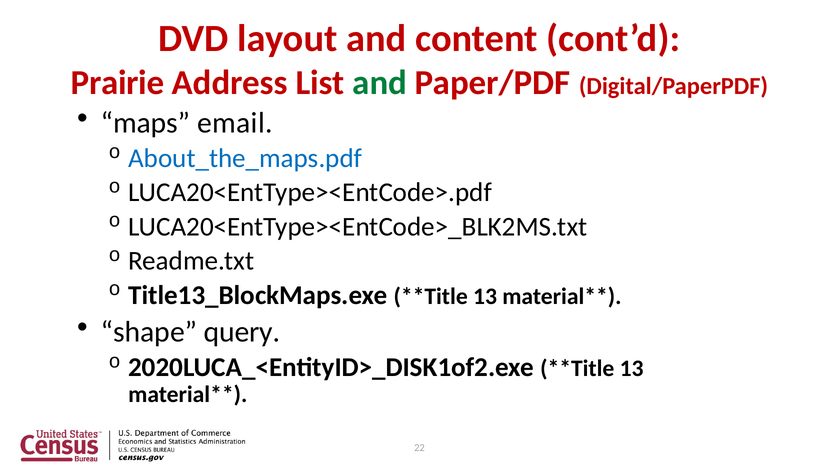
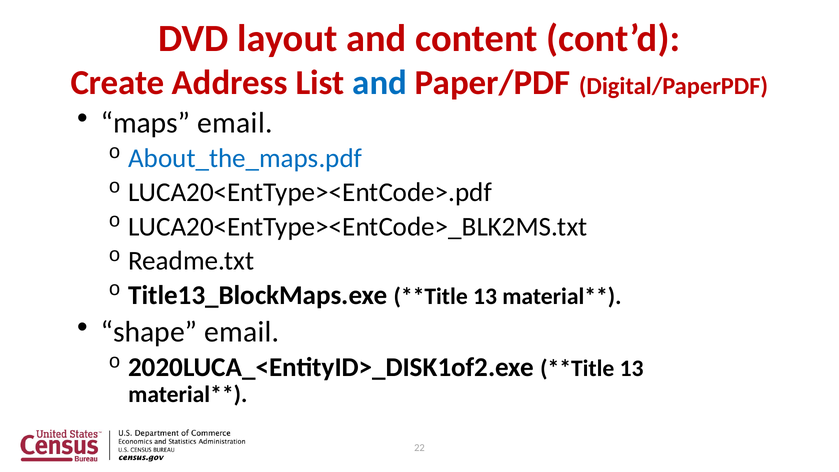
Prairie: Prairie -> Create
and at (380, 82) colour: green -> blue
shape query: query -> email
